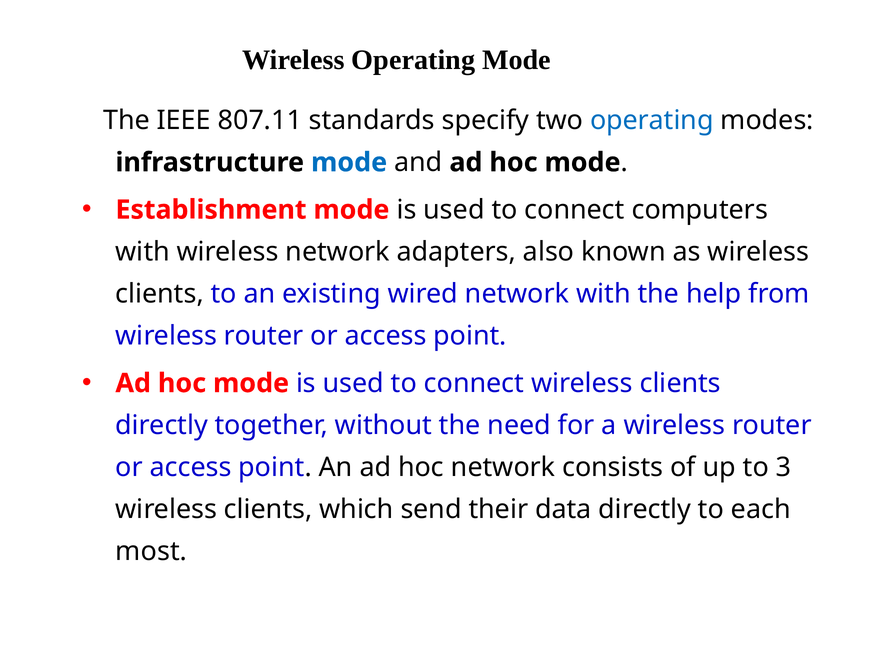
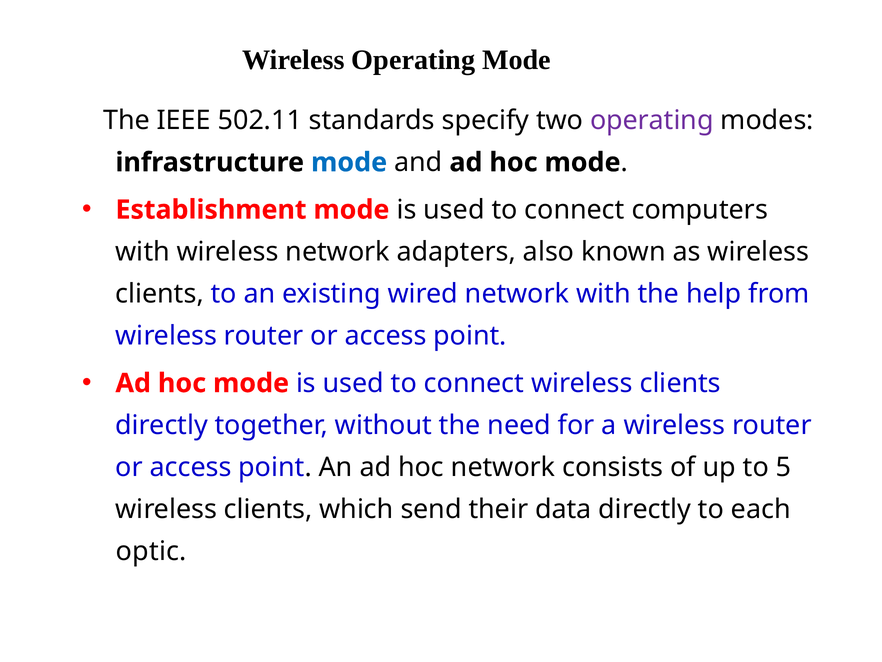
807.11: 807.11 -> 502.11
operating at (652, 120) colour: blue -> purple
3: 3 -> 5
most: most -> optic
